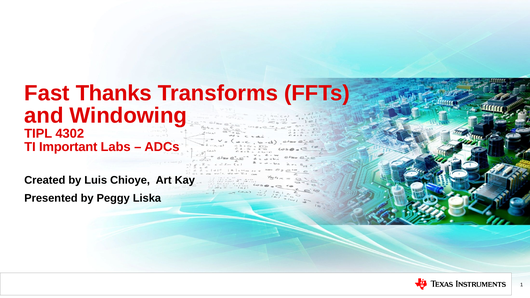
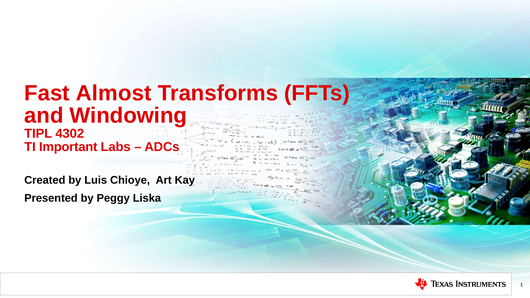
Thanks: Thanks -> Almost
